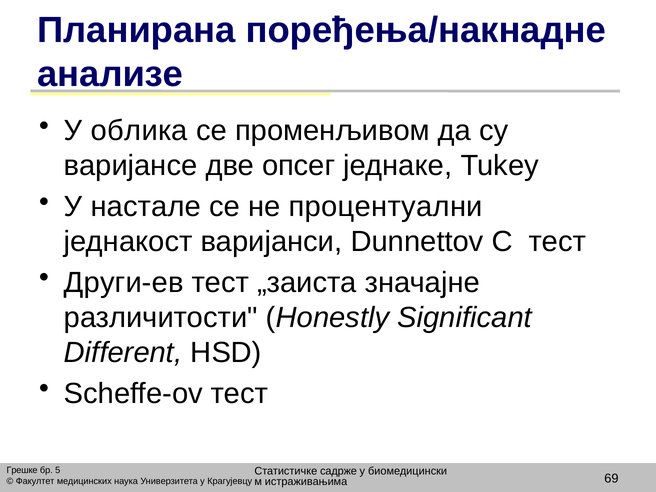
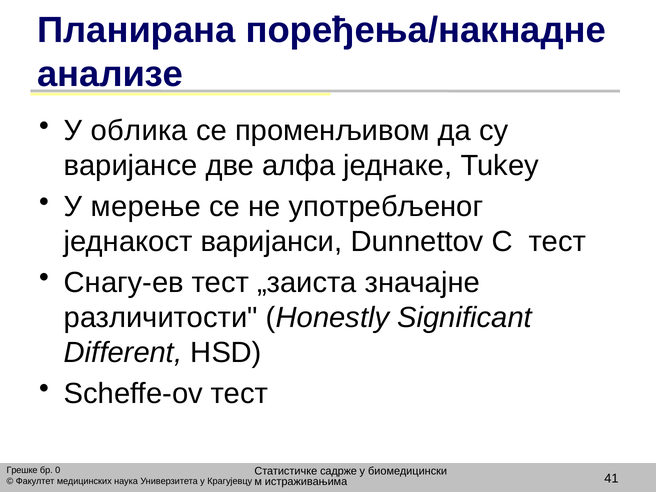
опсег: опсег -> алфа
настале: настале -> мерење
процентуални: процентуални -> употребљеног
Други-ев: Други-ев -> Снагу-ев
5: 5 -> 0
69: 69 -> 41
